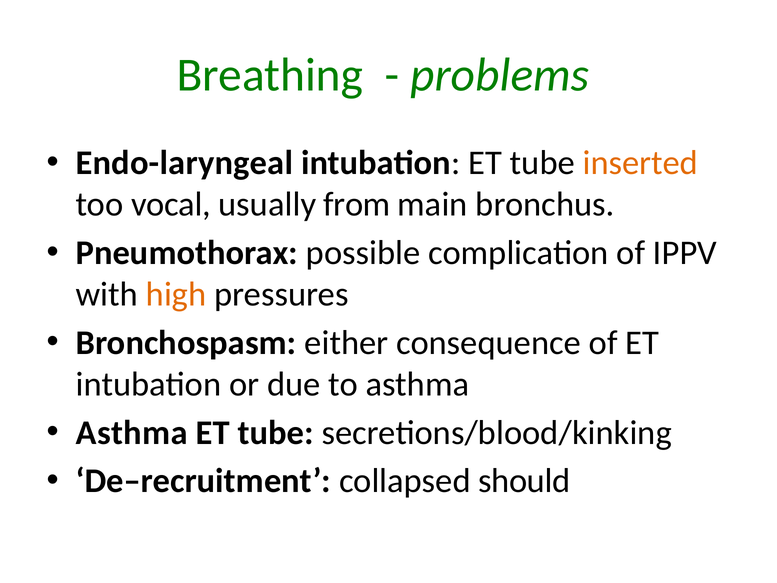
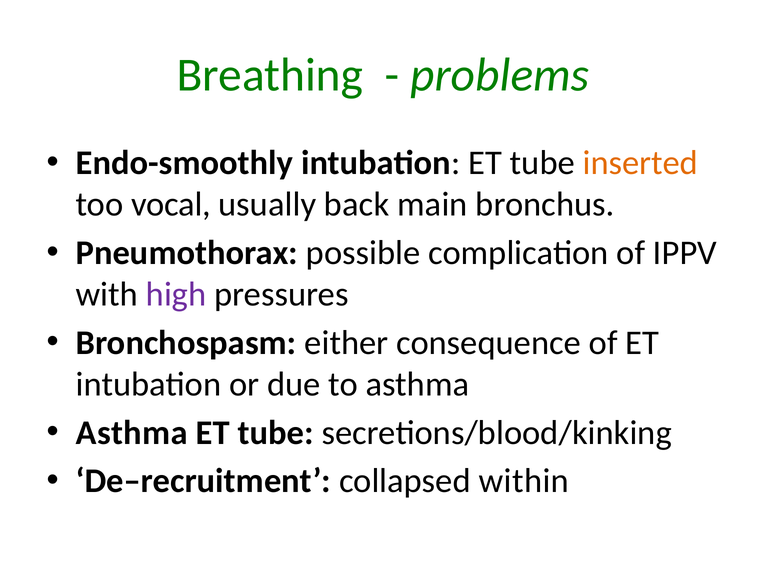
Endo-laryngeal: Endo-laryngeal -> Endo-smoothly
from: from -> back
high colour: orange -> purple
should: should -> within
